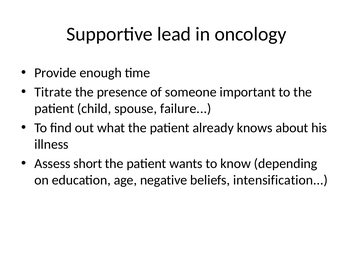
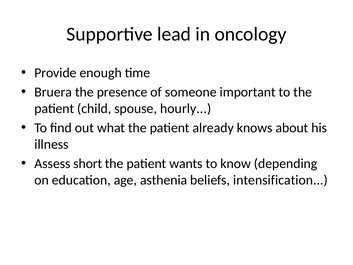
Titrate: Titrate -> Bruera
failure: failure -> hourly
negative: negative -> asthenia
